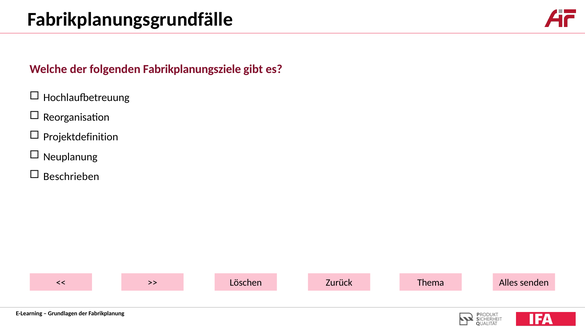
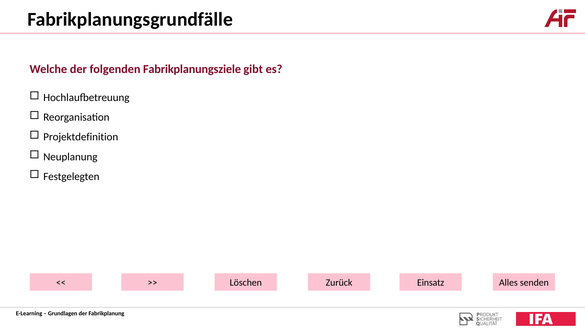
Beschrieben: Beschrieben -> Festgelegten
Thema: Thema -> Einsatz
